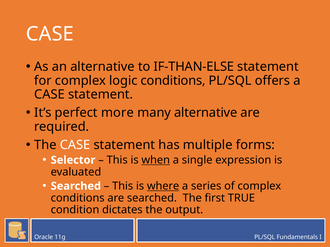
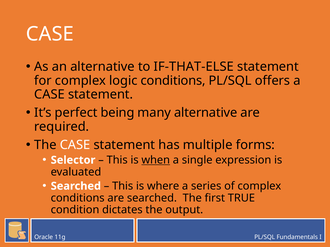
IF-THAN-ELSE: IF-THAN-ELSE -> IF-THAT-ELSE
more: more -> being
where underline: present -> none
